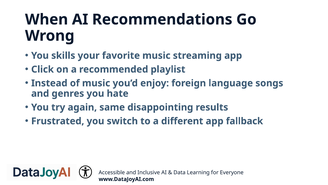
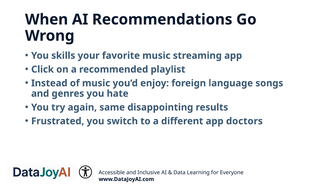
fallback: fallback -> doctors
